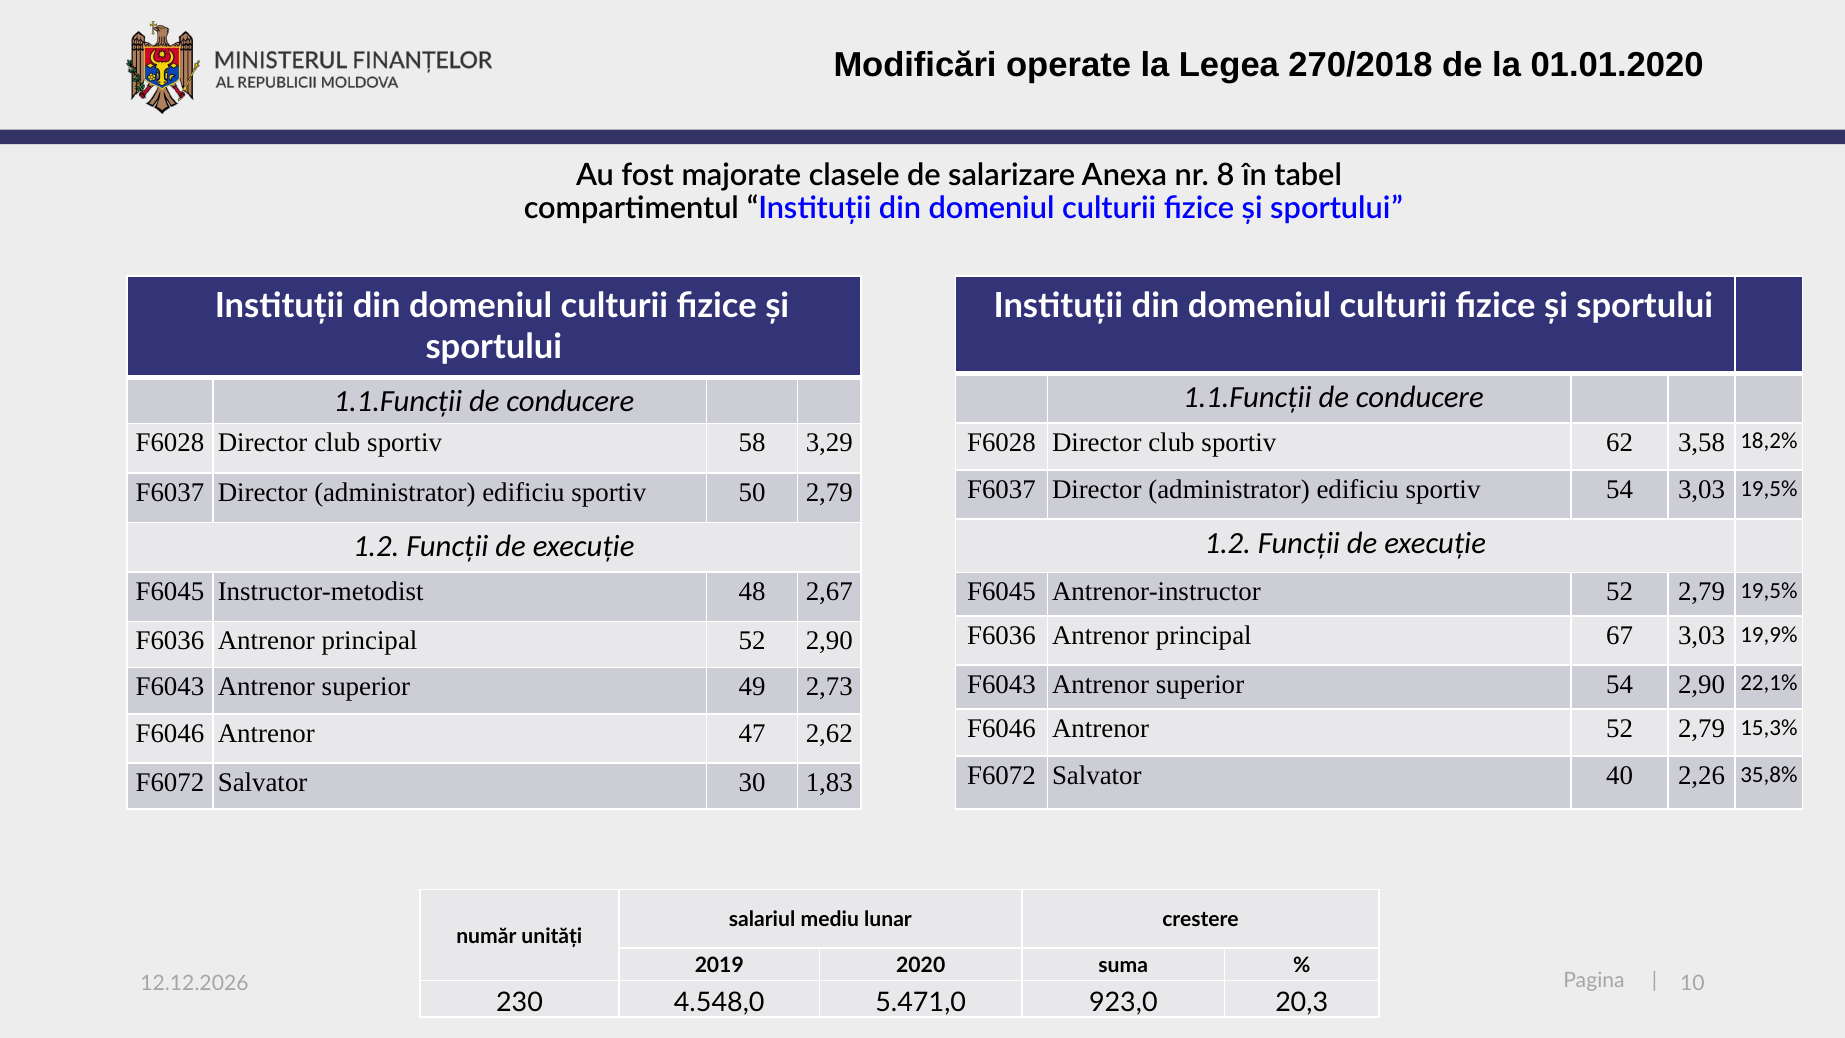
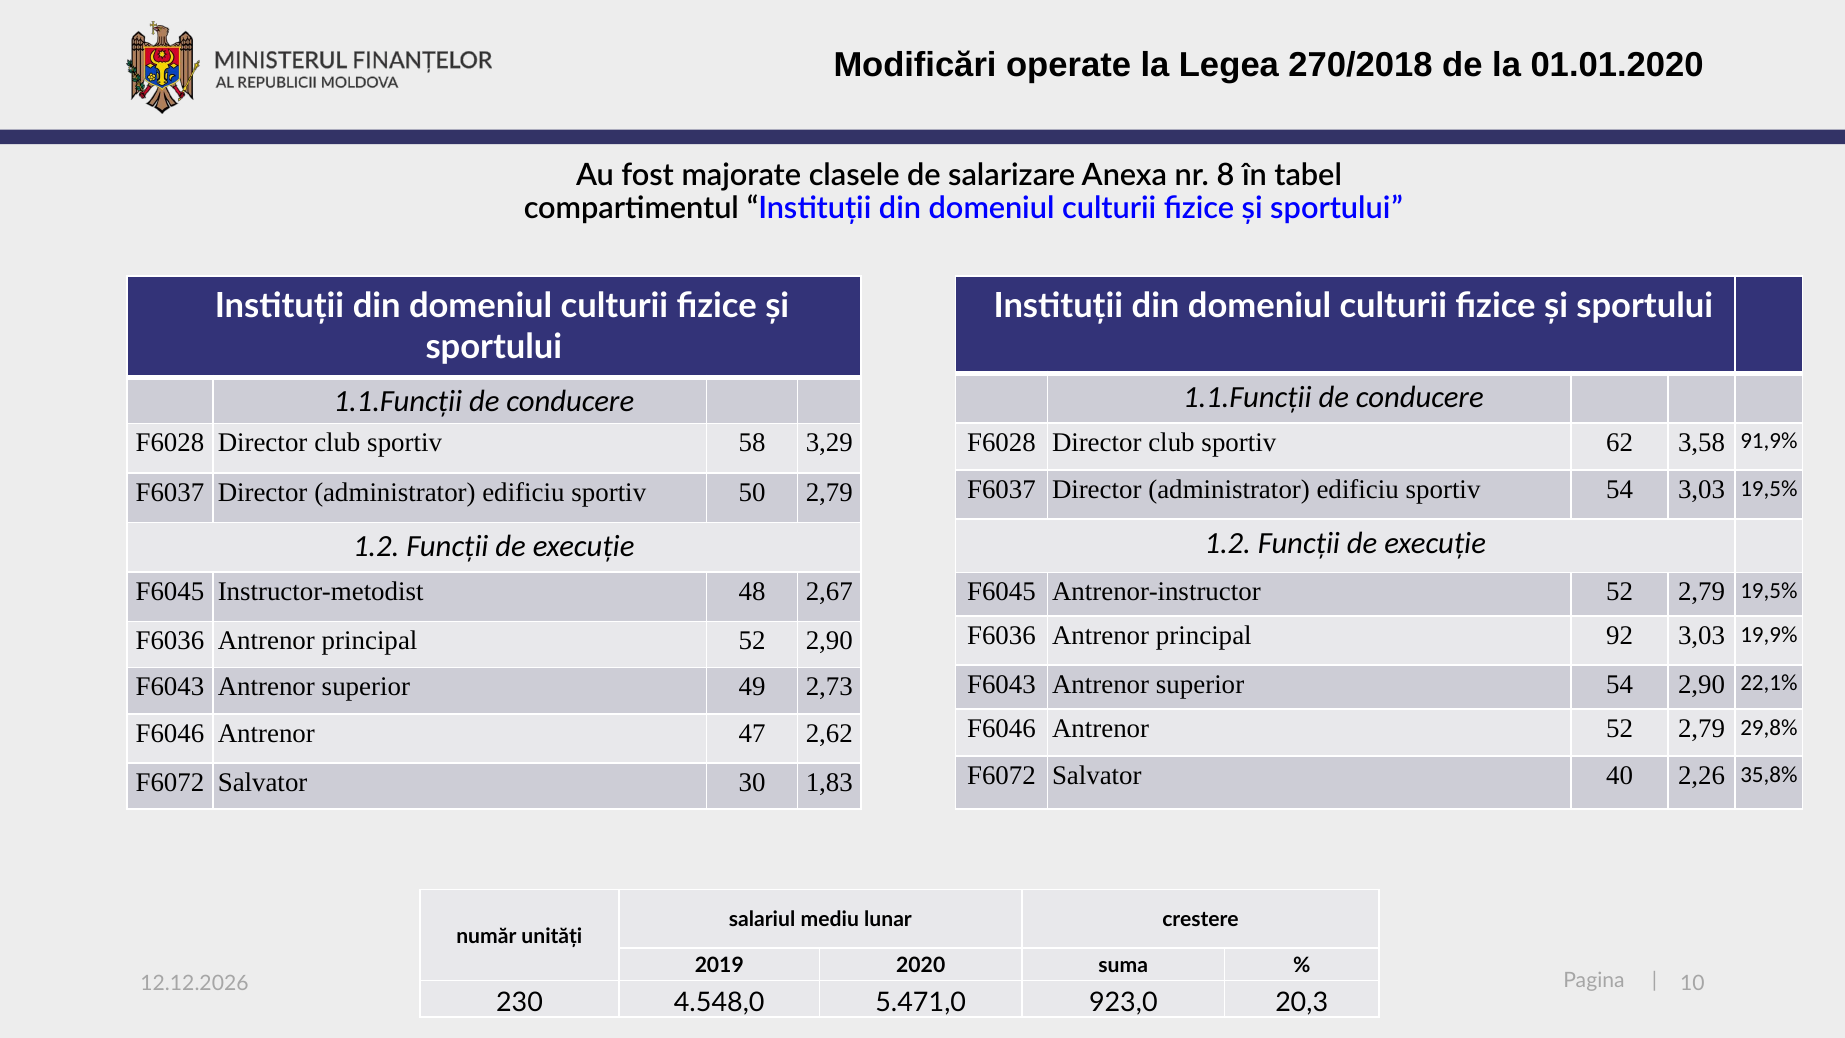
18,2%: 18,2% -> 91,9%
67: 67 -> 92
15,3%: 15,3% -> 29,8%
